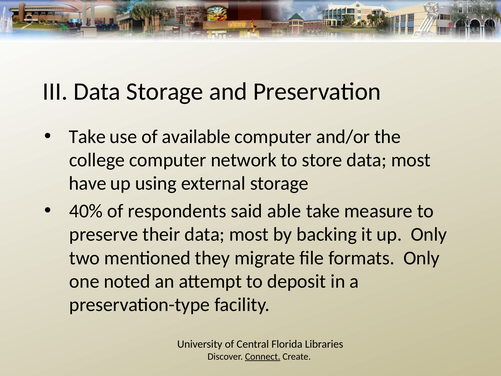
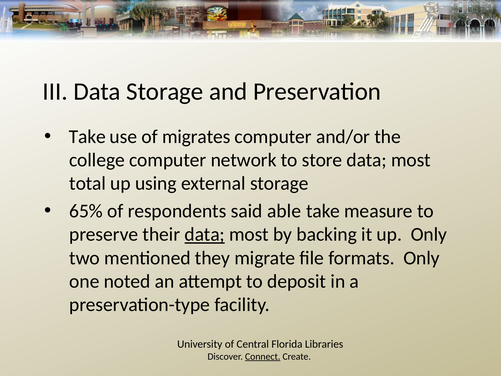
available: available -> migrates
have: have -> total
40%: 40% -> 65%
data at (205, 234) underline: none -> present
